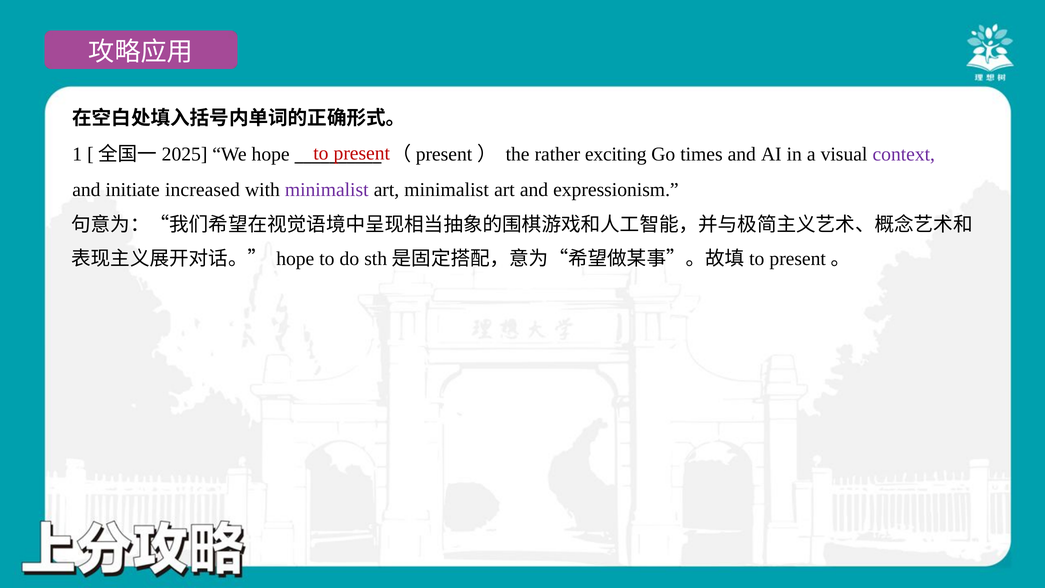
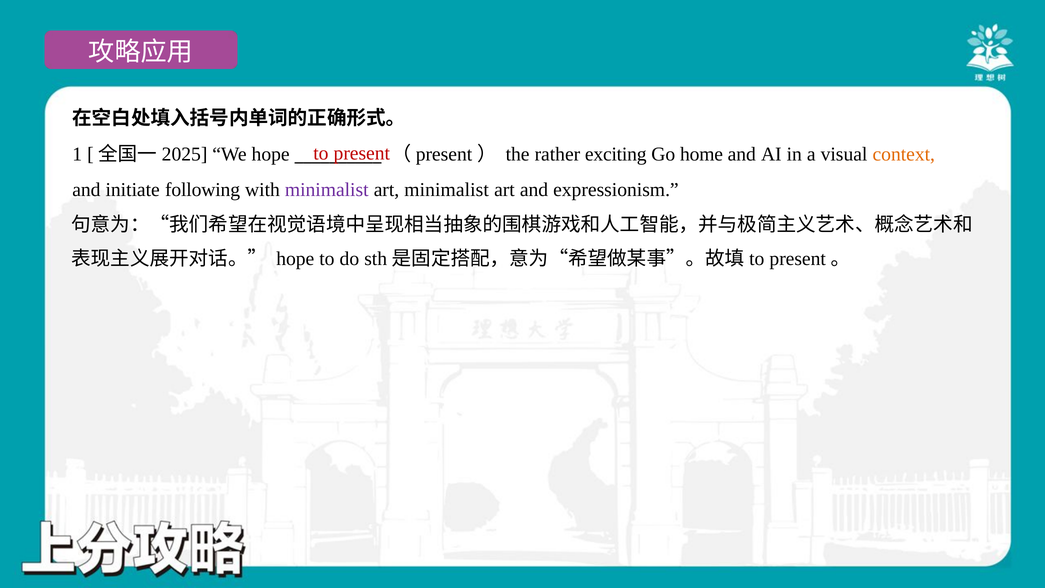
times: times -> home
context colour: purple -> orange
increased: increased -> following
